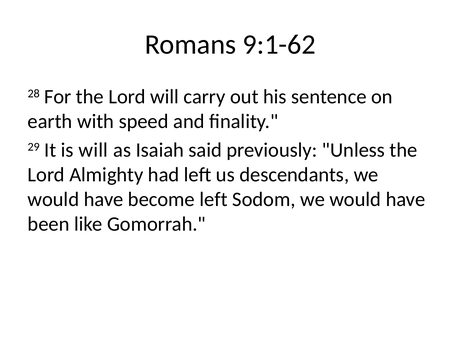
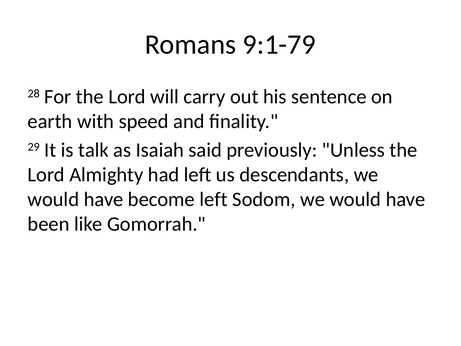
9:1-62: 9:1-62 -> 9:1-79
is will: will -> talk
